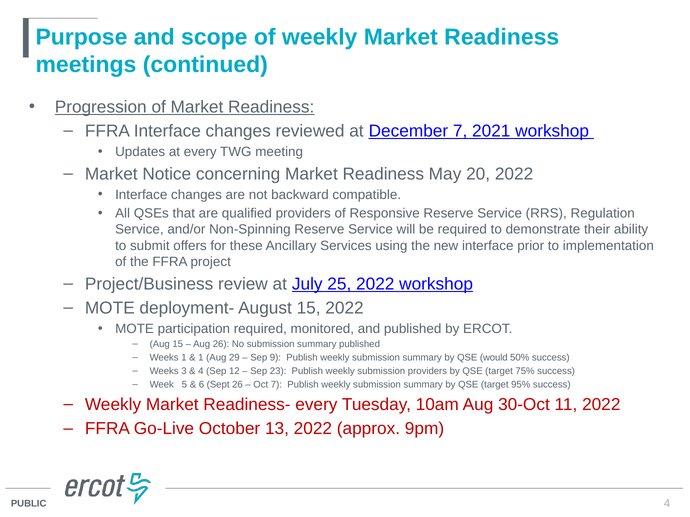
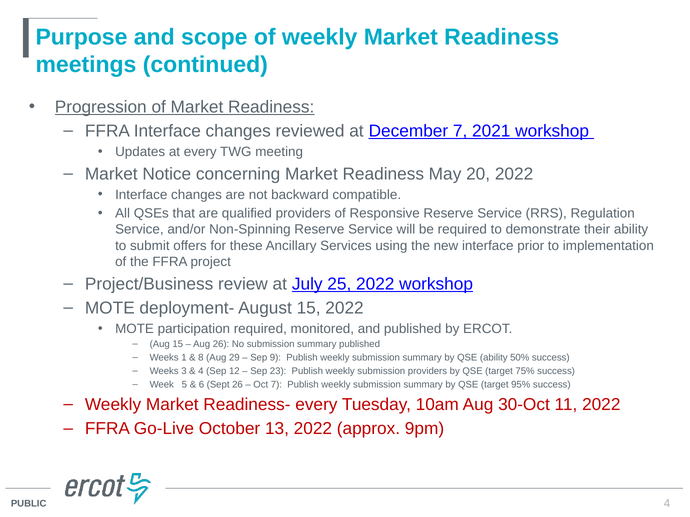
1 at (201, 358): 1 -> 8
QSE would: would -> ability
